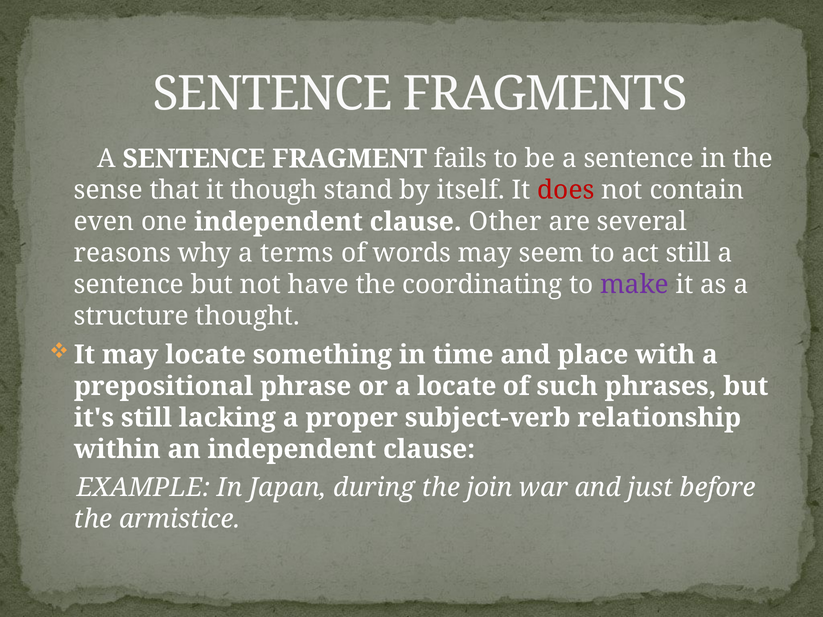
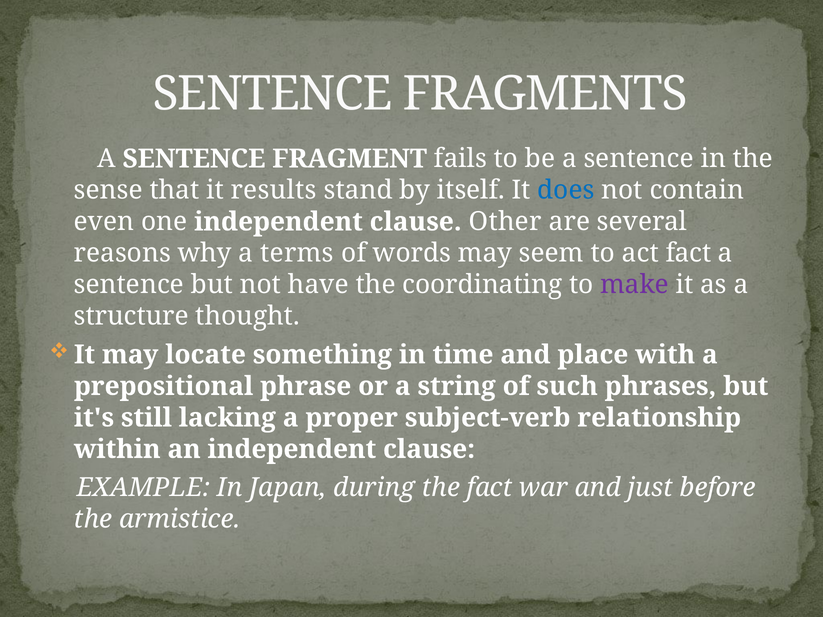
though: though -> results
does colour: red -> blue
act still: still -> fact
a locate: locate -> string
the join: join -> fact
